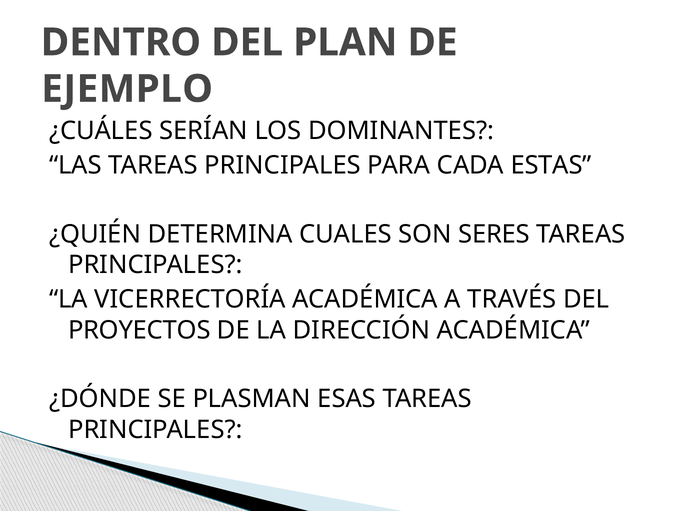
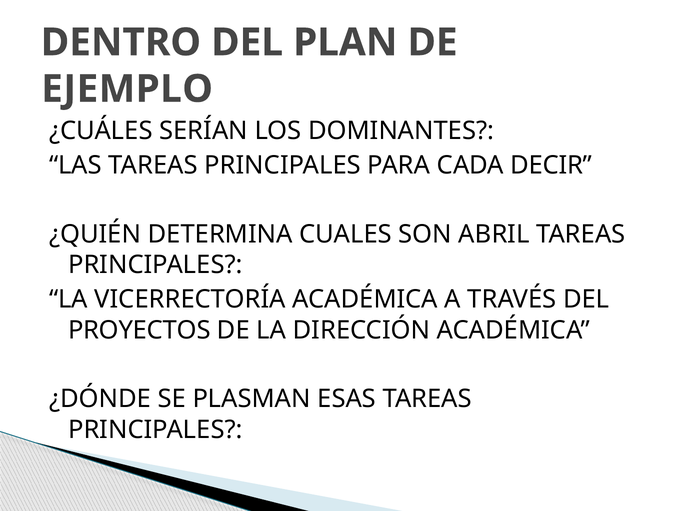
ESTAS: ESTAS -> DECIR
SERES: SERES -> ABRIL
